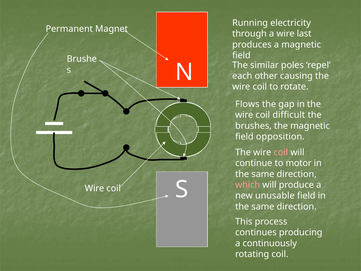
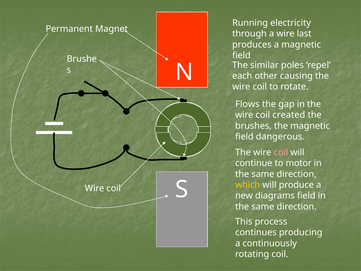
difficult: difficult -> created
opposition: opposition -> dangerous
which colour: pink -> yellow
unusable: unusable -> diagrams
